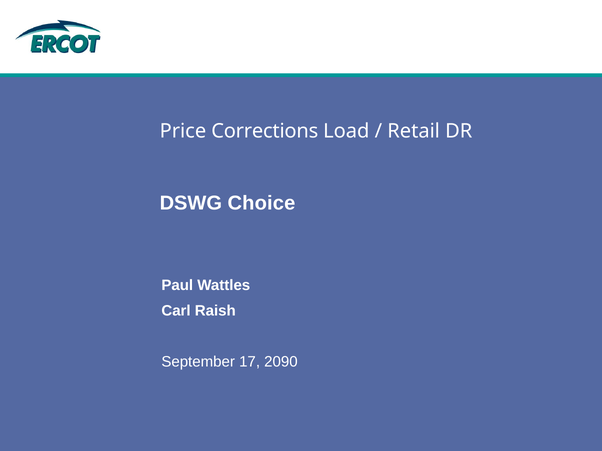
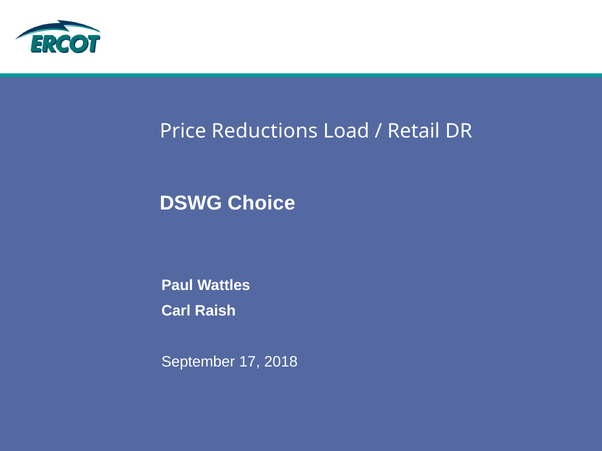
Corrections: Corrections -> Reductions
2090: 2090 -> 2018
